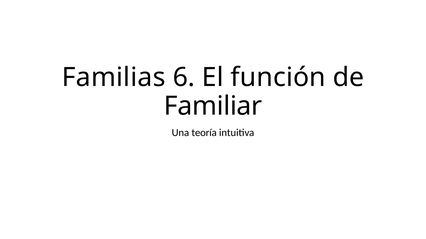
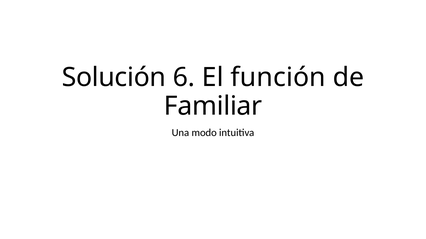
Familias: Familias -> Solución
teoría: teoría -> modo
